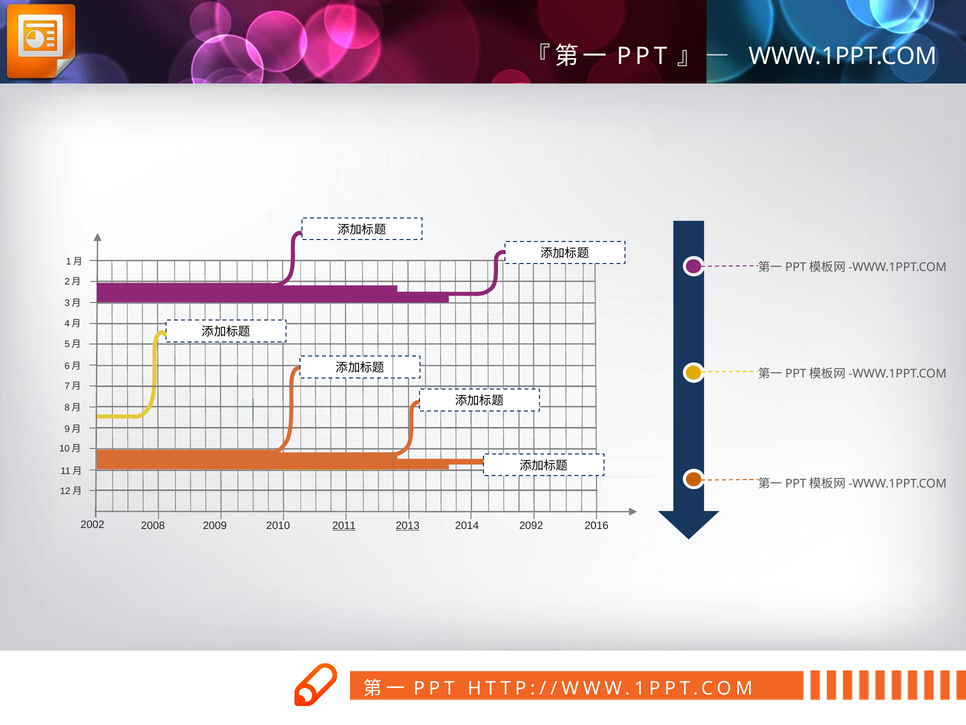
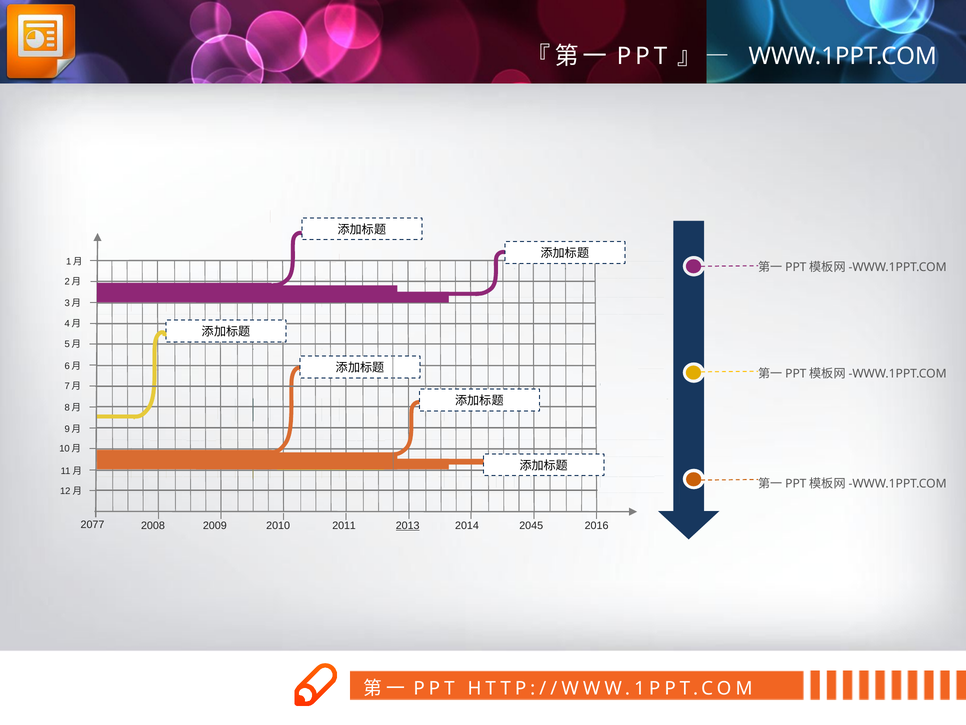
2002: 2002 -> 2077
2011 underline: present -> none
2092: 2092 -> 2045
